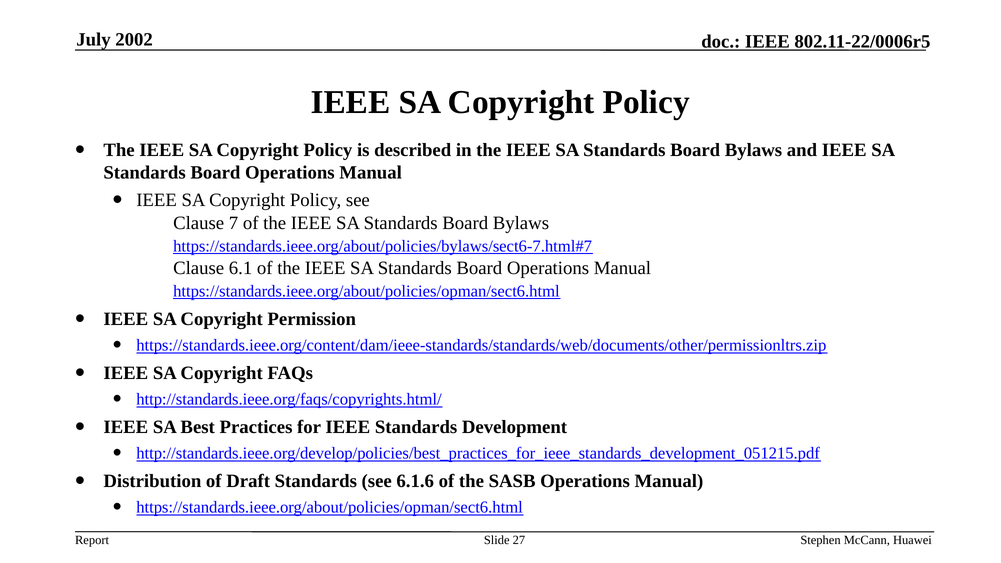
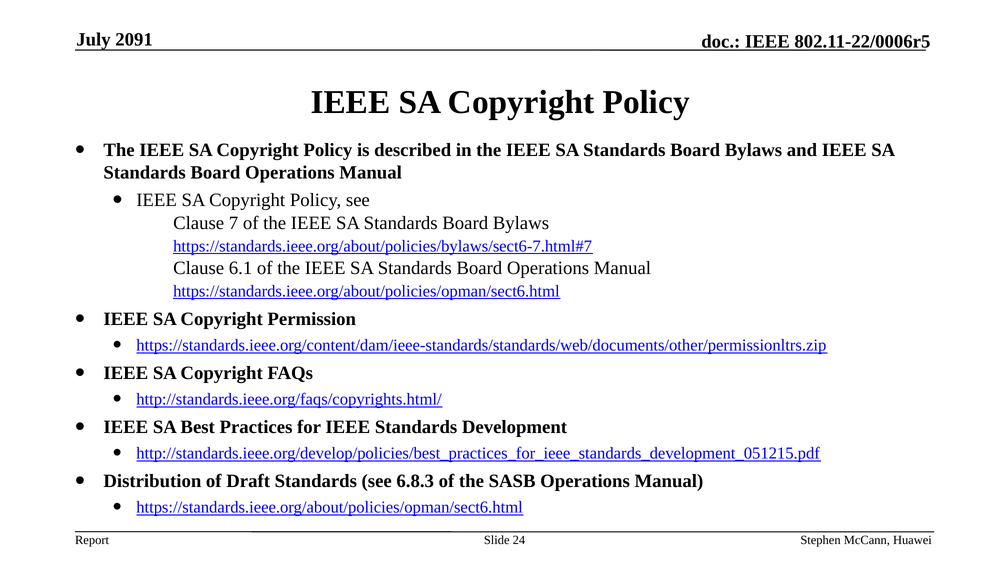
2002: 2002 -> 2091
6.1.6: 6.1.6 -> 6.8.3
27: 27 -> 24
